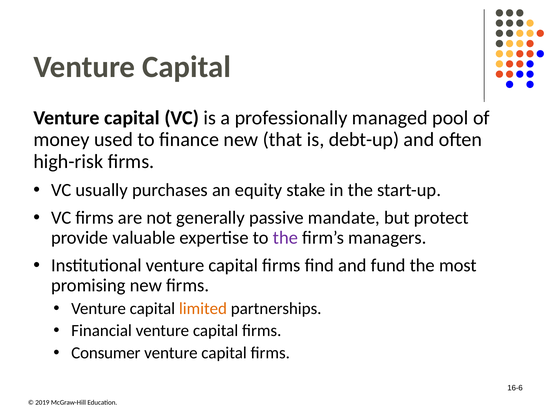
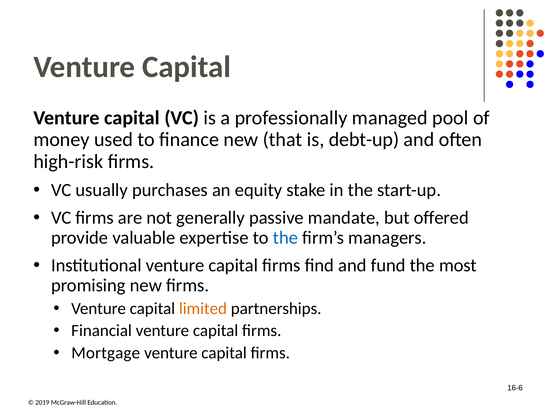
protect: protect -> offered
the at (285, 238) colour: purple -> blue
Consumer: Consumer -> Mortgage
